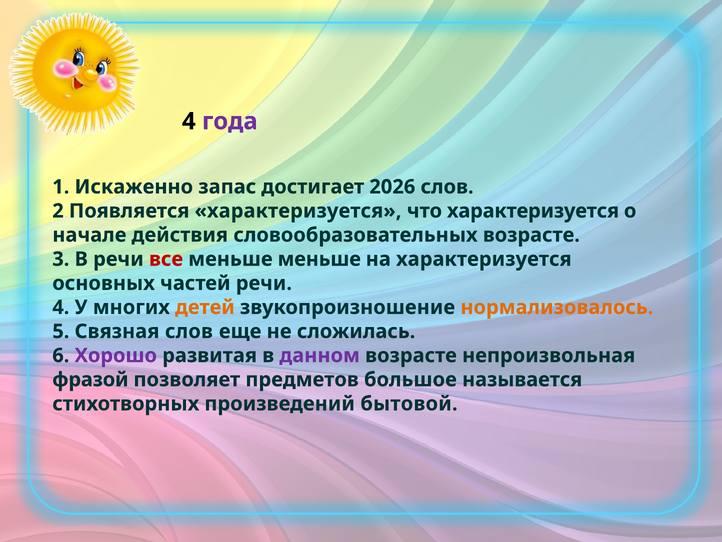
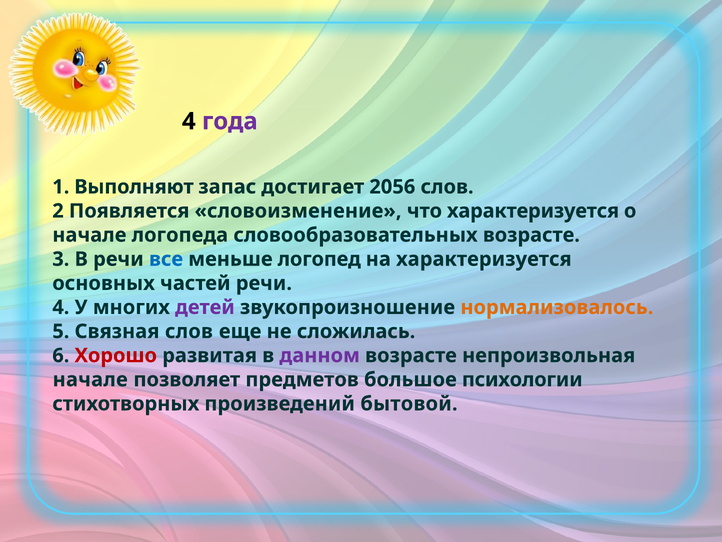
Искаженно: Искаженно -> Выполняют
2026: 2026 -> 2056
Появляется характеризуется: характеризуется -> словоизменение
действия: действия -> логопеда
все colour: red -> blue
меньше меньше: меньше -> логопед
детей colour: orange -> purple
Хорошо colour: purple -> red
фразой at (90, 379): фразой -> начале
называется: называется -> психологии
